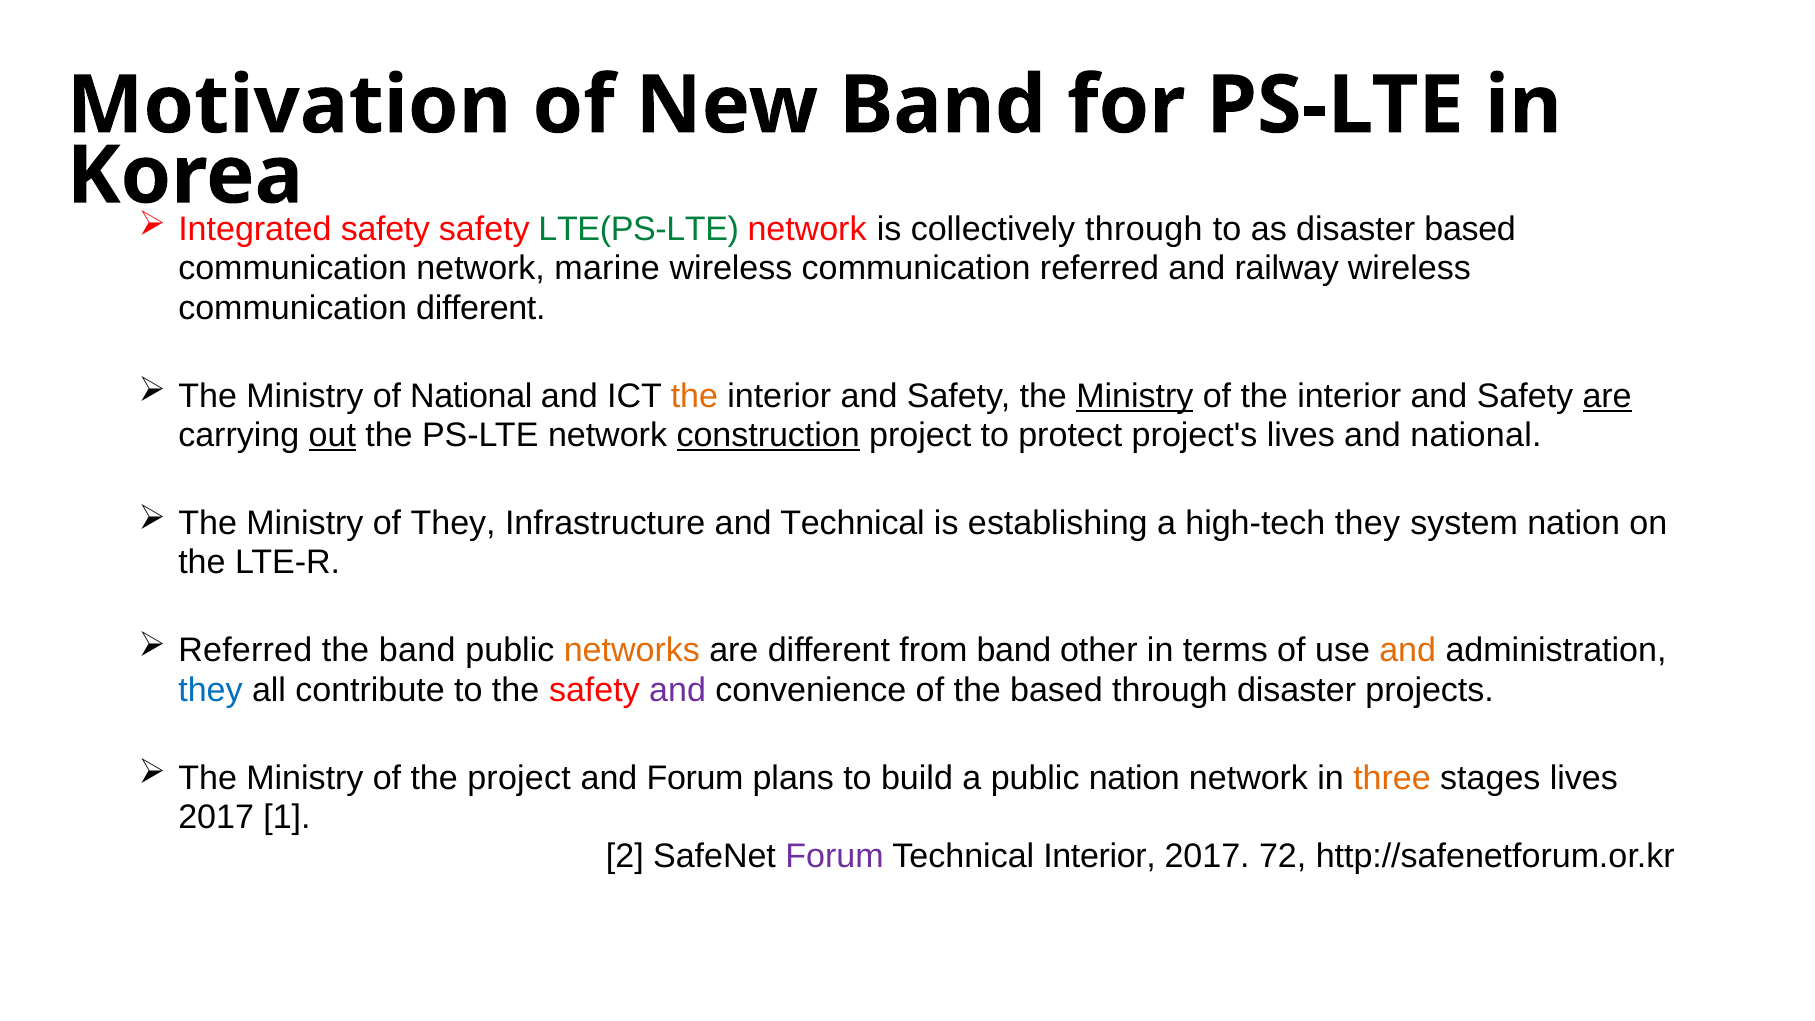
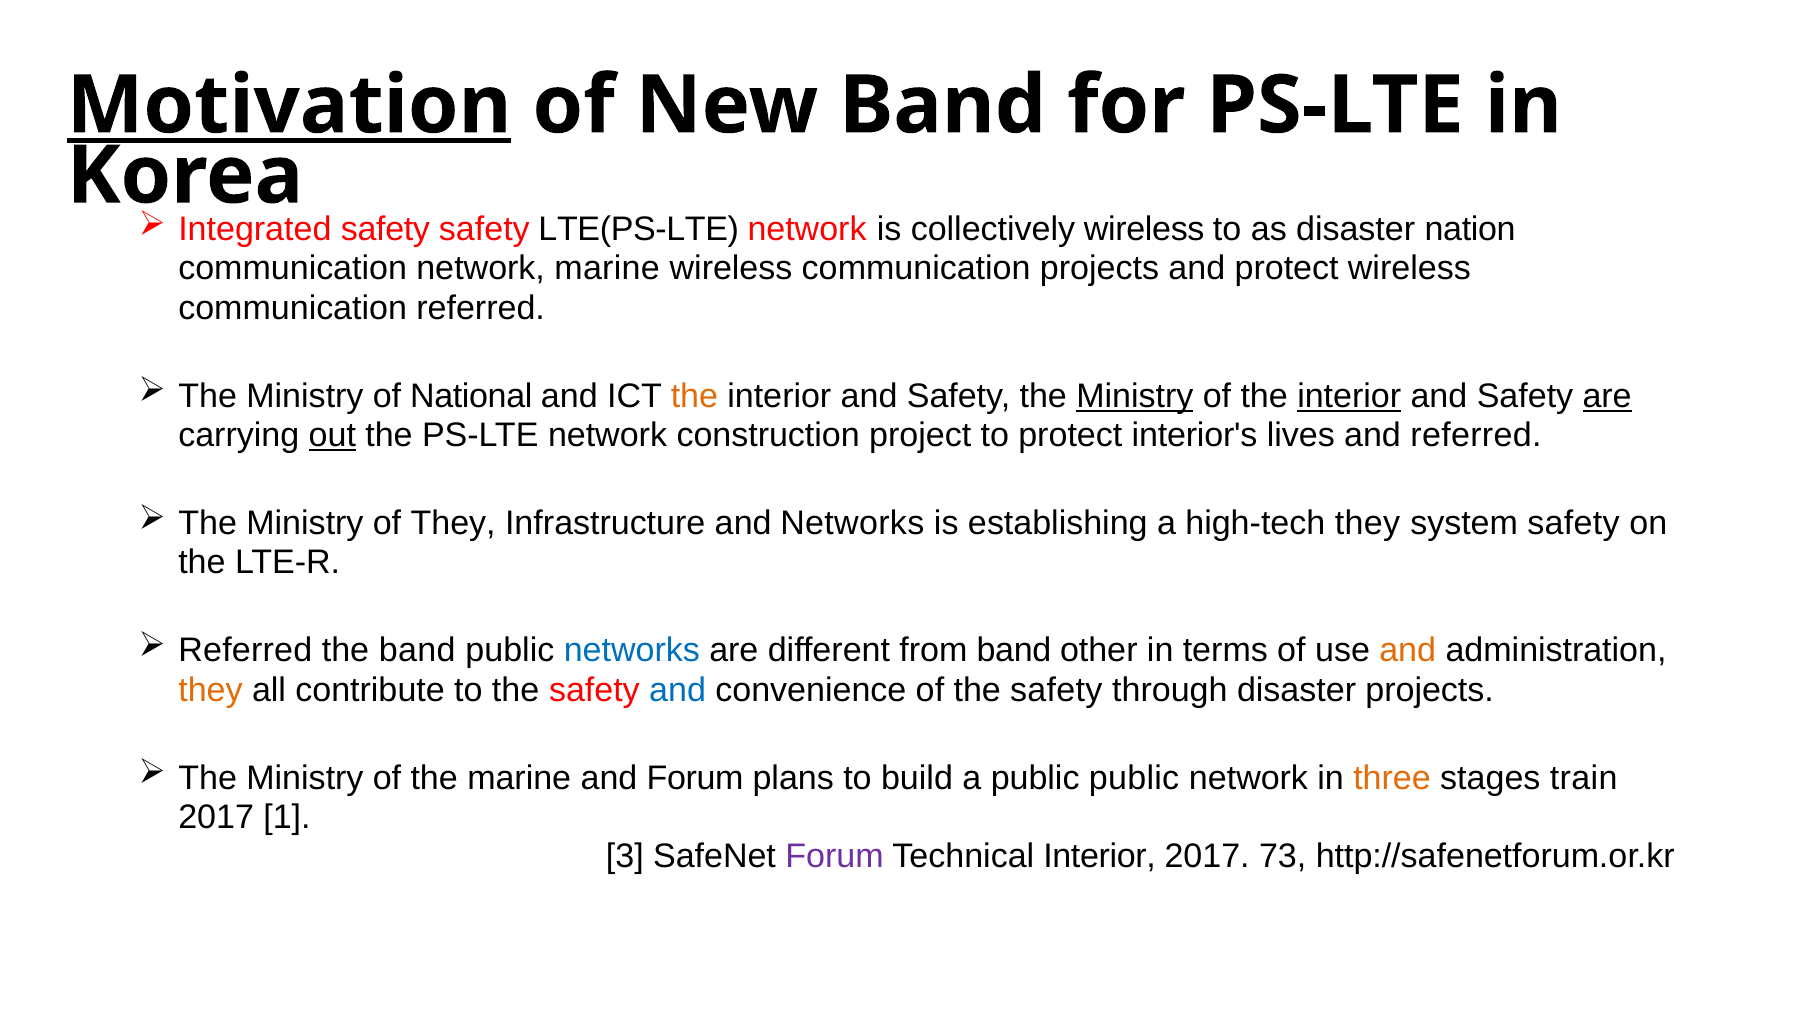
Motivation underline: none -> present
LTE(PS-LTE colour: green -> black
collectively through: through -> wireless
disaster based: based -> nation
communication referred: referred -> projects
and railway: railway -> protect
communication different: different -> referred
interior at (1349, 396) underline: none -> present
construction underline: present -> none
project's: project's -> interior's
and national: national -> referred
and Technical: Technical -> Networks
system nation: nation -> safety
networks at (632, 651) colour: orange -> blue
they at (211, 690) colour: blue -> orange
and at (678, 690) colour: purple -> blue
of the based: based -> safety
the project: project -> marine
public nation: nation -> public
stages lives: lives -> train
2: 2 -> 3
72: 72 -> 73
